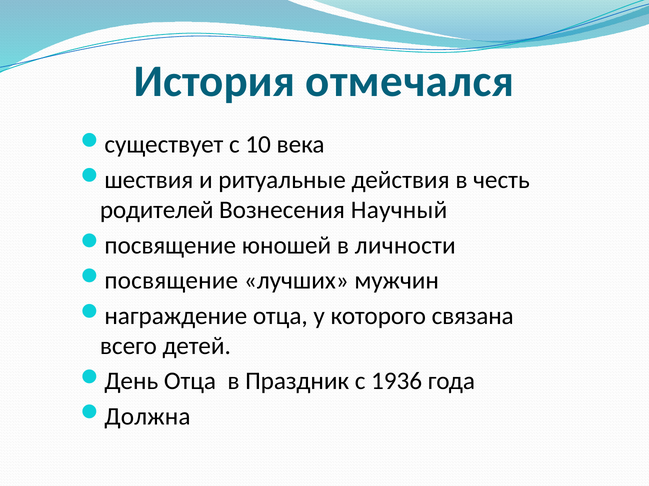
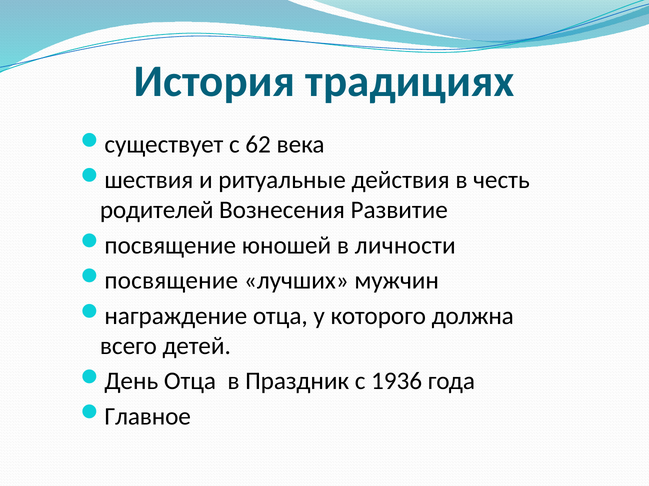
отмечался: отмечался -> традициях
10: 10 -> 62
Научный: Научный -> Развитие
связана: связана -> должна
Должна: Должна -> Главное
